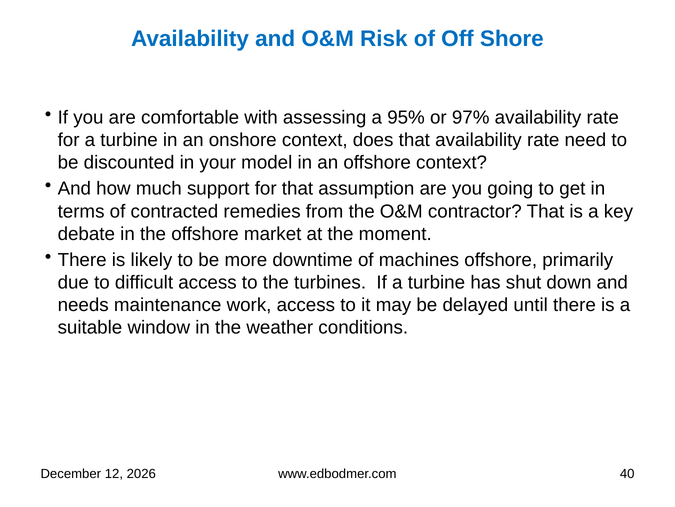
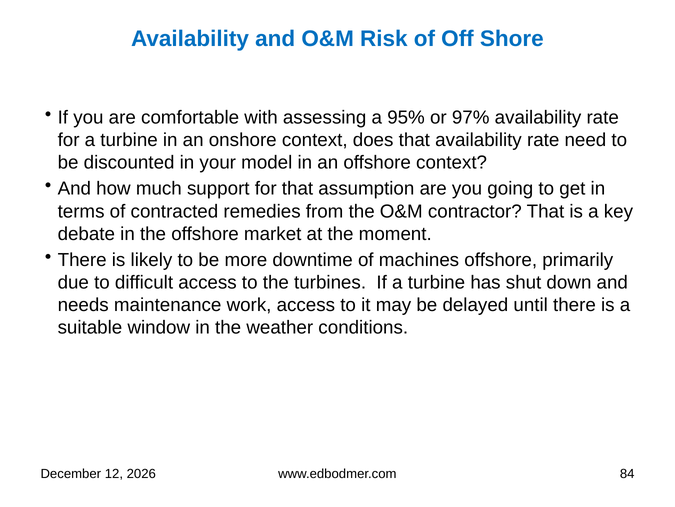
40: 40 -> 84
